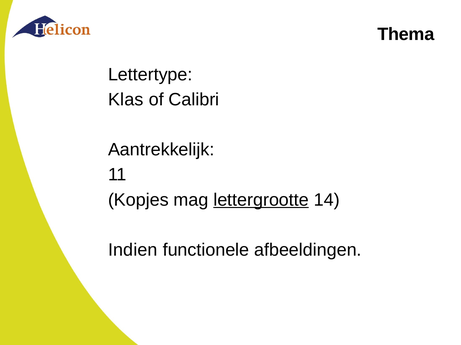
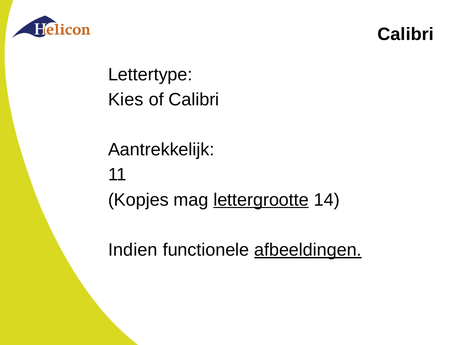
Thema at (406, 34): Thema -> Calibri
Klas: Klas -> Kies
afbeeldingen underline: none -> present
